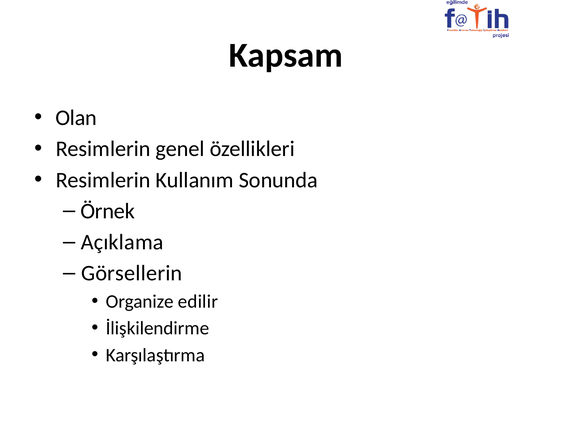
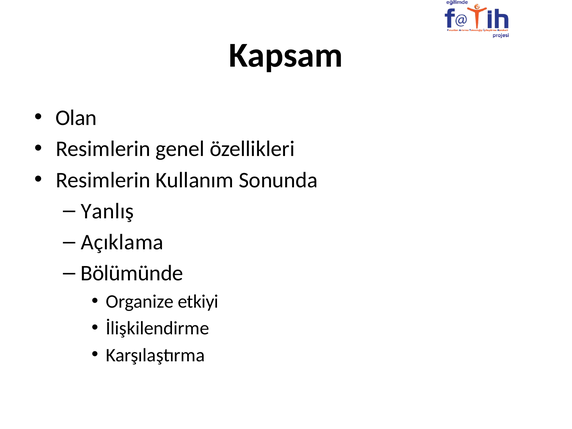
Örnek: Örnek -> Yanlış
Görsellerin: Görsellerin -> Bölümünde
edilir: edilir -> etkiyi
